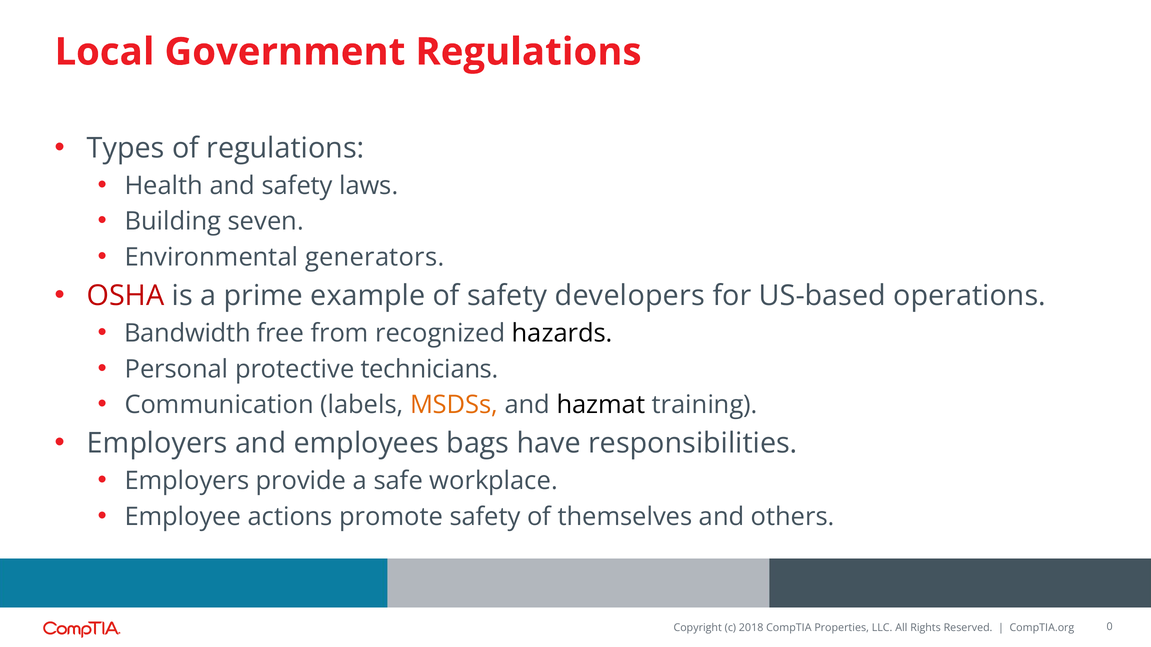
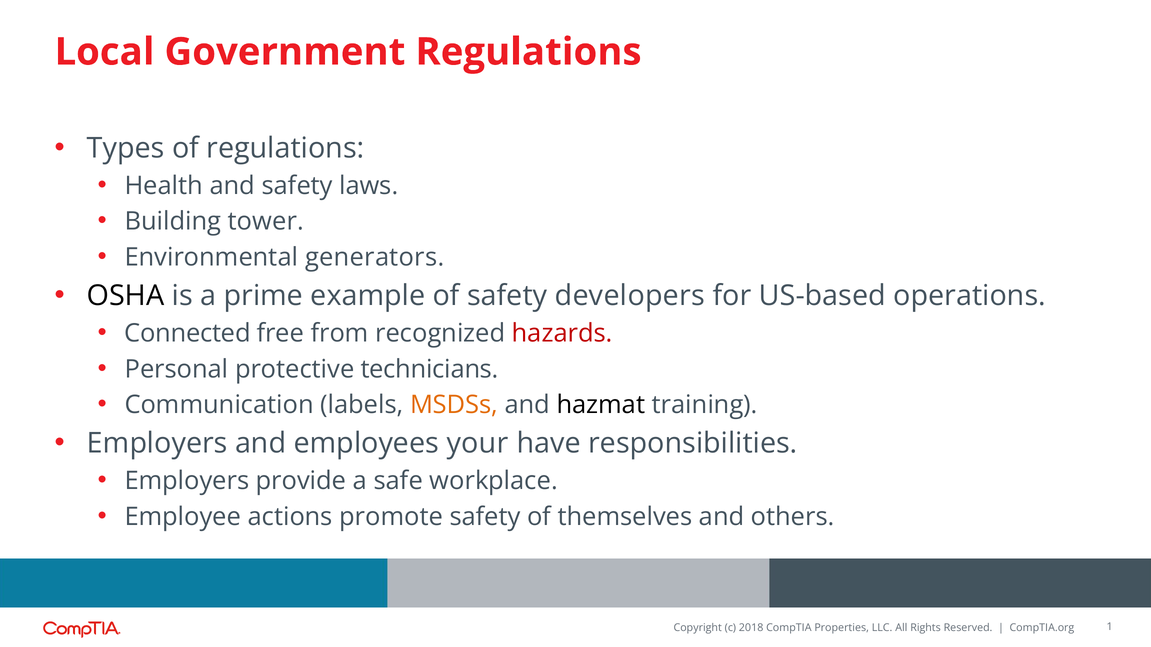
seven: seven -> tower
OSHA colour: red -> black
Bandwidth: Bandwidth -> Connected
hazards colour: black -> red
bags: bags -> your
0: 0 -> 1
